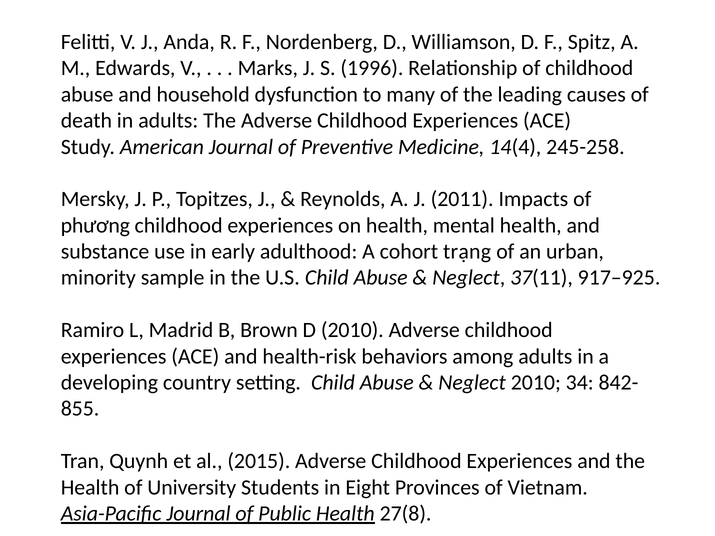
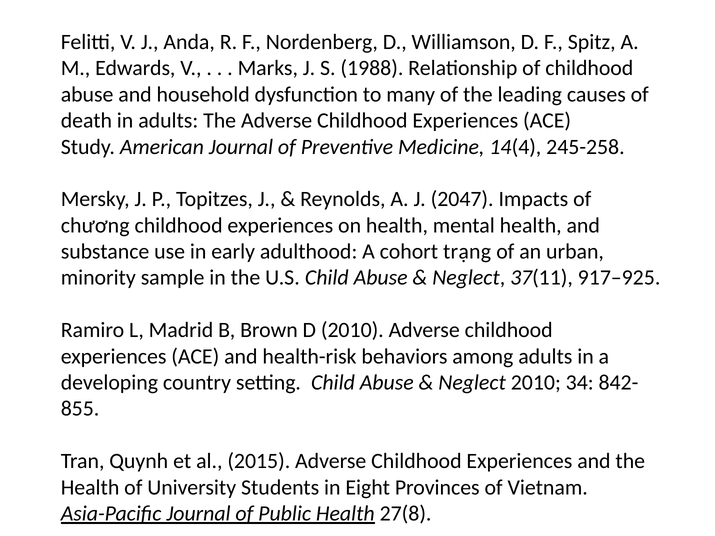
1996: 1996 -> 1988
2011: 2011 -> 2047
phương: phương -> chương
